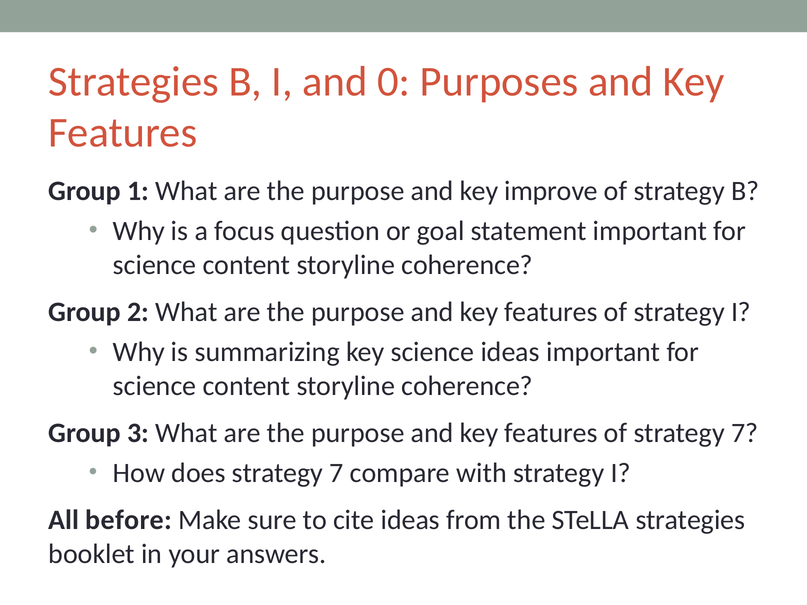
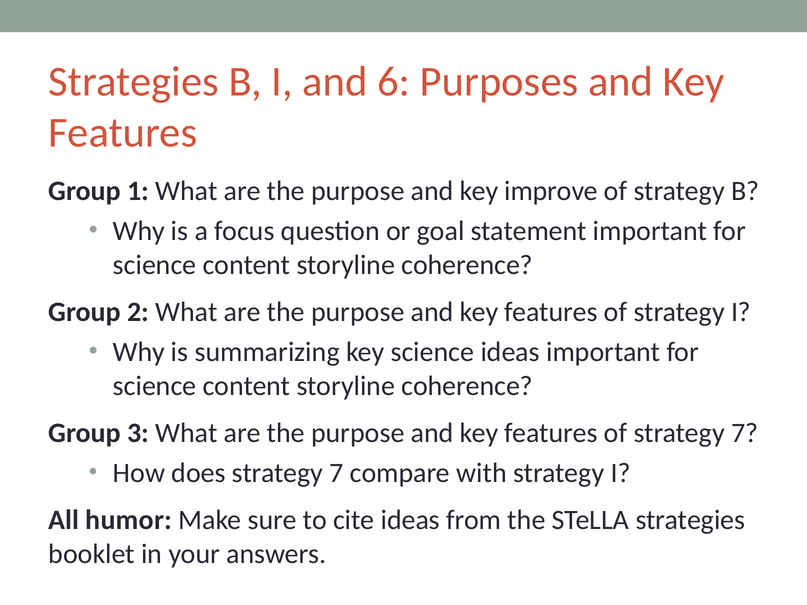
0: 0 -> 6
before: before -> humor
